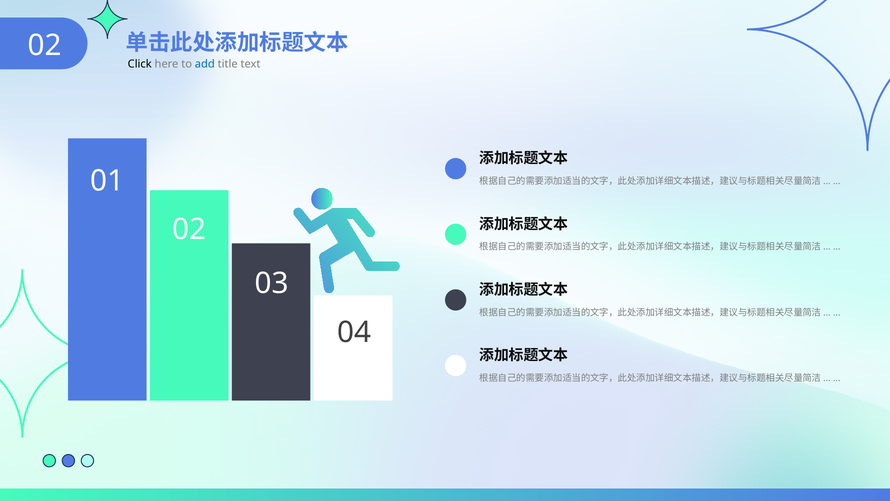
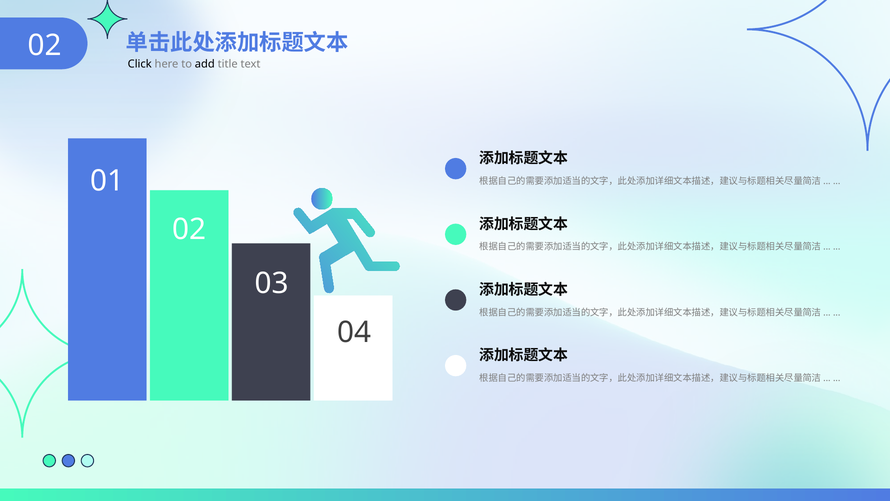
add colour: blue -> black
